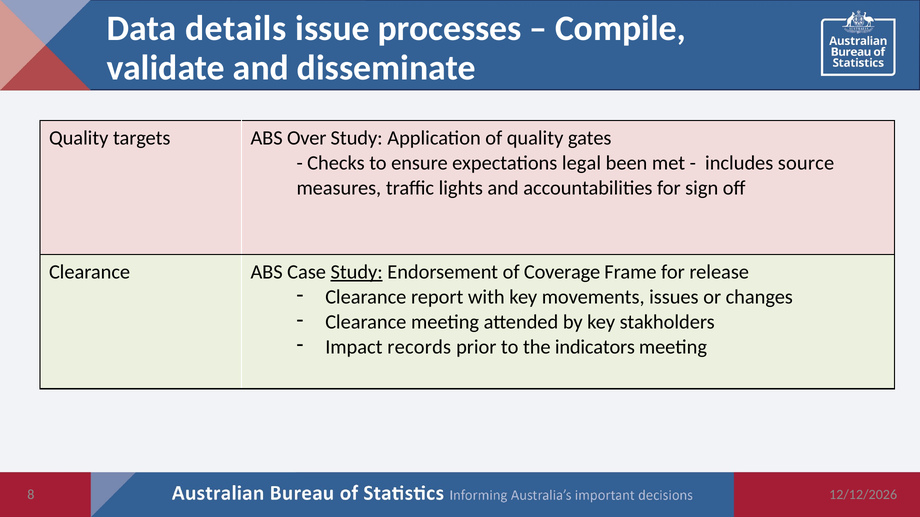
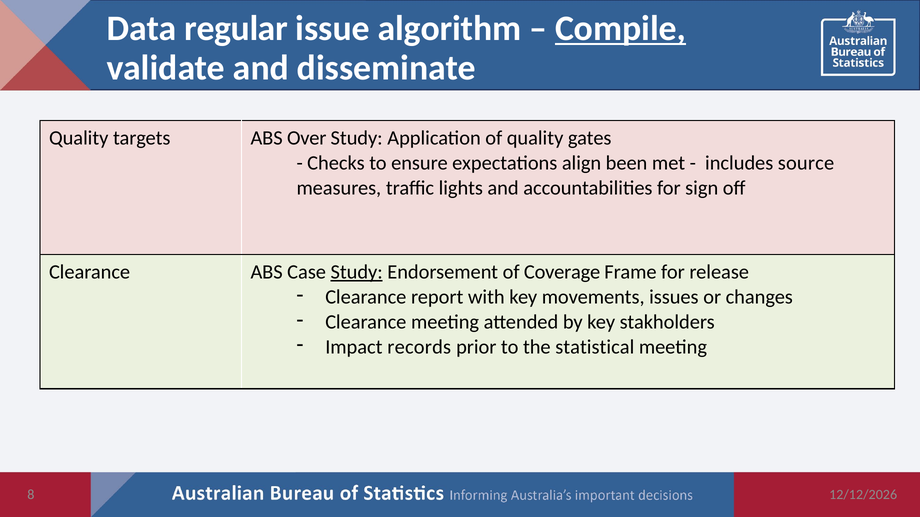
details: details -> regular
processes: processes -> algorithm
Compile underline: none -> present
legal: legal -> align
indicators: indicators -> statistical
